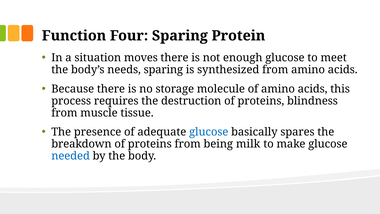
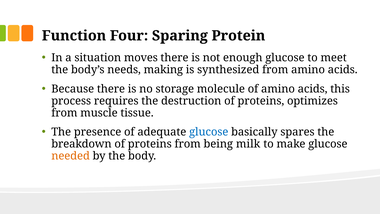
needs sparing: sparing -> making
blindness: blindness -> optimizes
needed colour: blue -> orange
